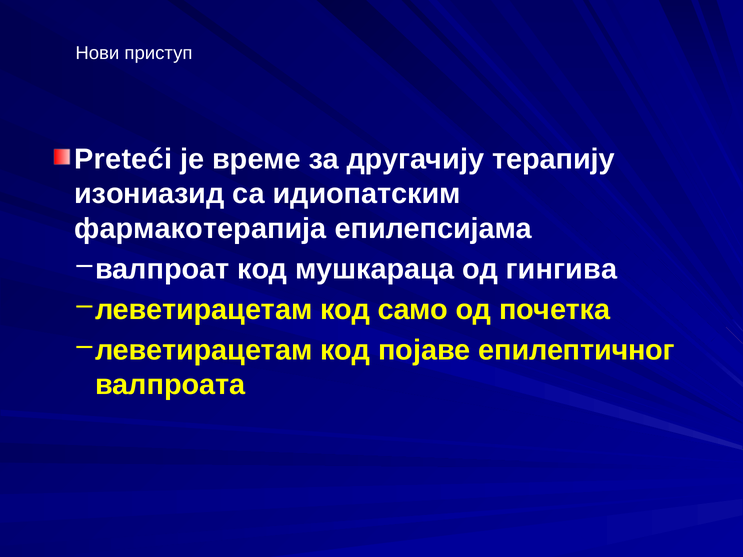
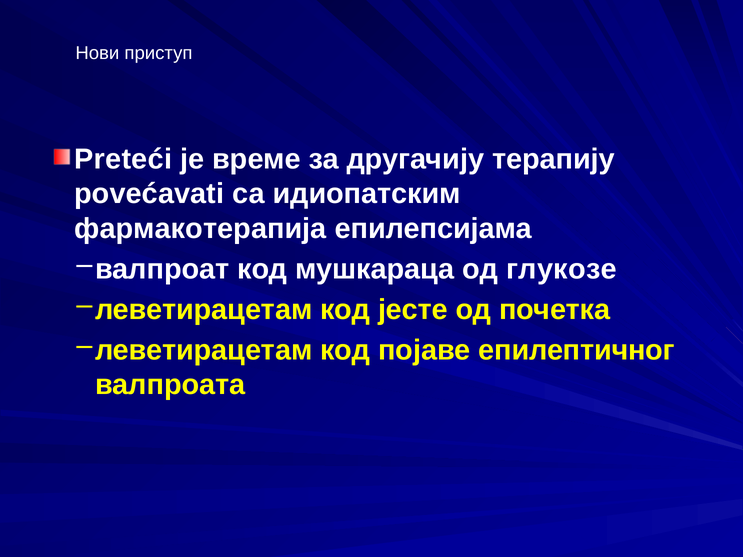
изониазид: изониазид -> povećavati
гингива: гингива -> глукозе
само: само -> јесте
